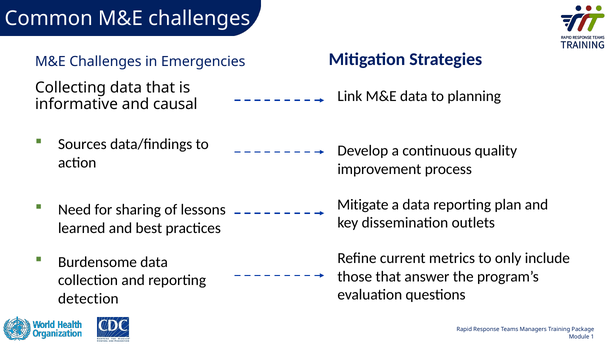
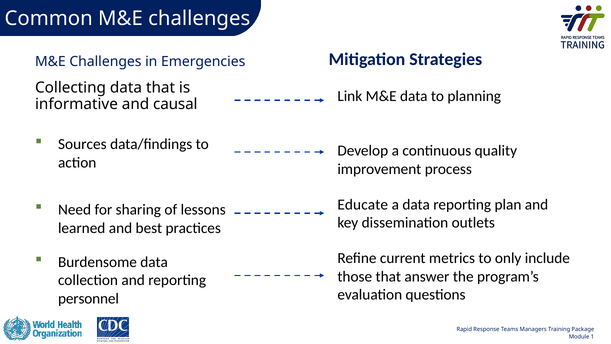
Mitigate: Mitigate -> Educate
detection: detection -> personnel
